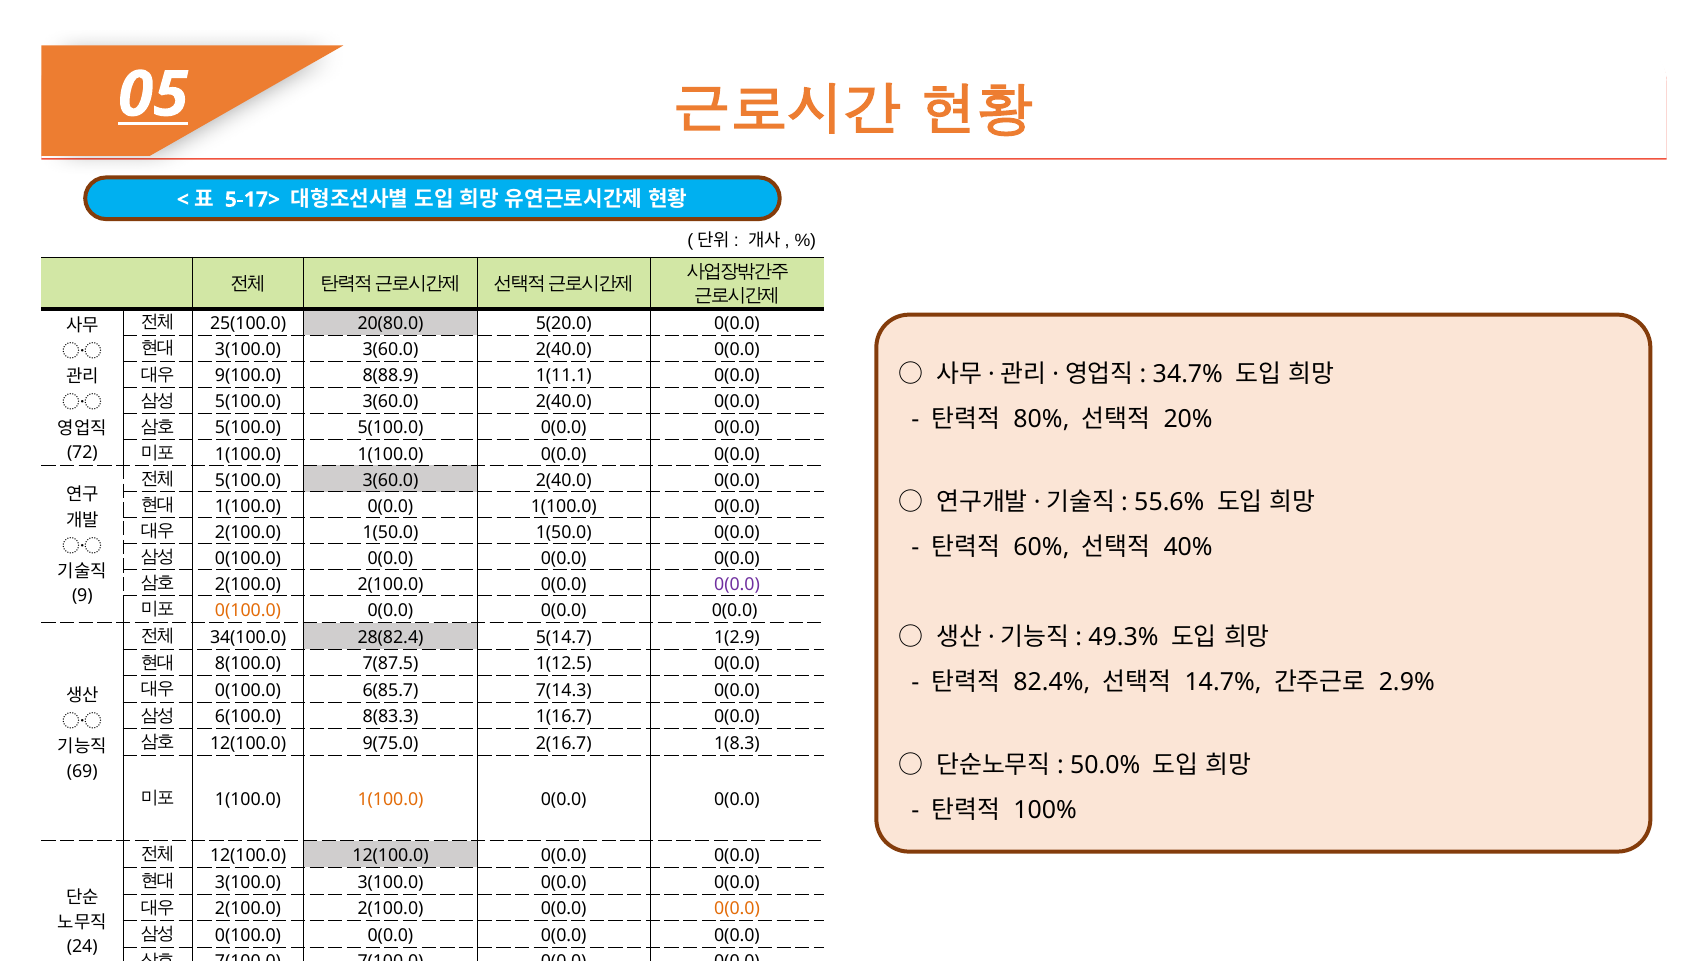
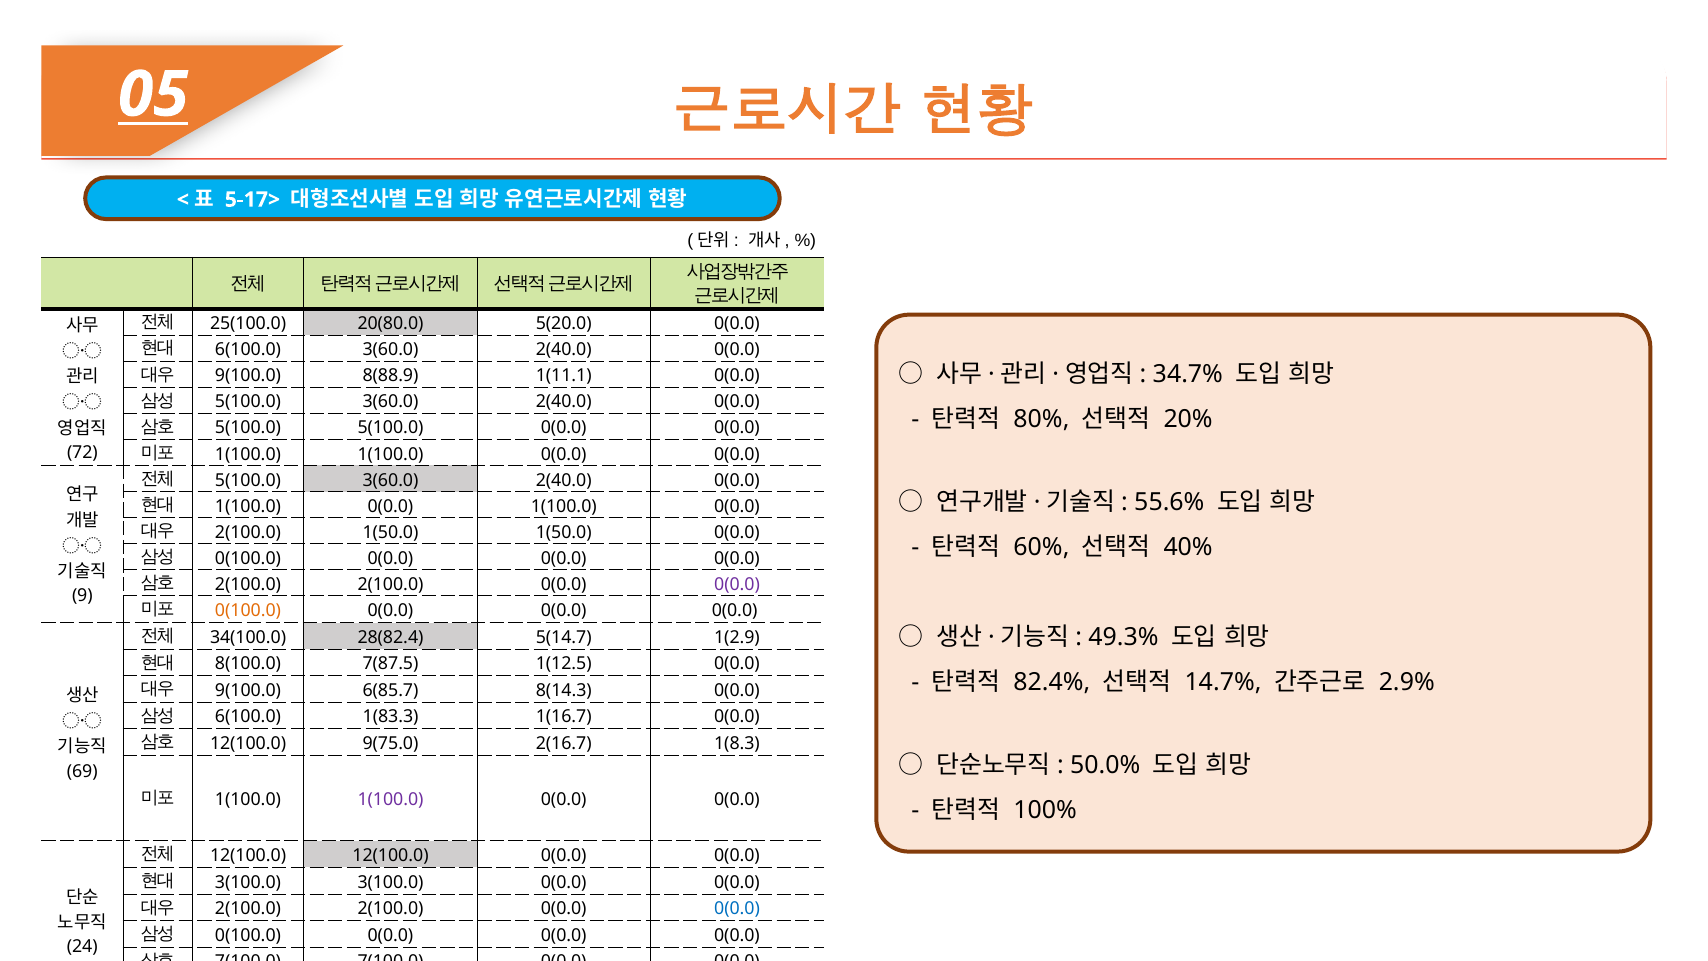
3(100.0 at (248, 350): 3(100.0 -> 6(100.0
0(100.0 at (248, 690): 0(100.0 -> 9(100.0
7(14.3: 7(14.3 -> 8(14.3
8(83.3: 8(83.3 -> 1(83.3
1(100.0 at (391, 800) colour: orange -> purple
0(0.0 at (737, 909) colour: orange -> blue
